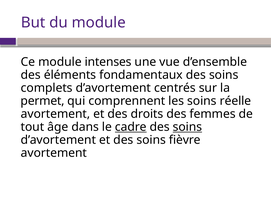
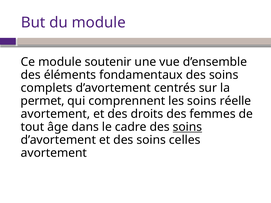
intenses: intenses -> soutenir
cadre underline: present -> none
fièvre: fièvre -> celles
